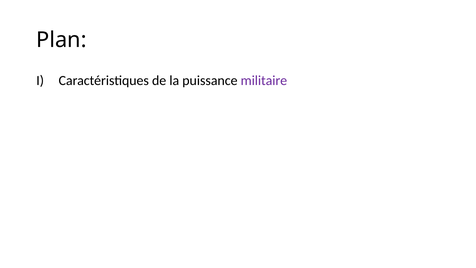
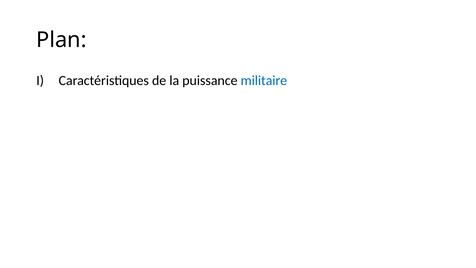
militaire colour: purple -> blue
